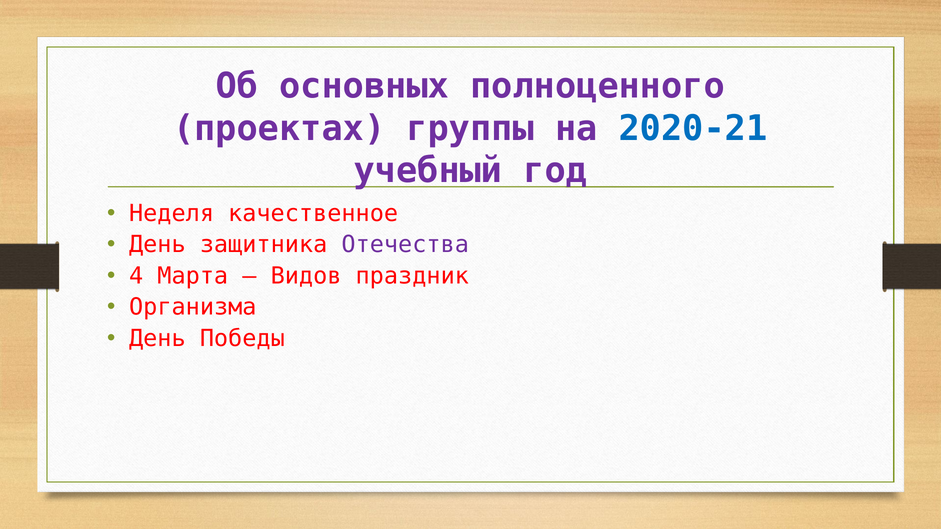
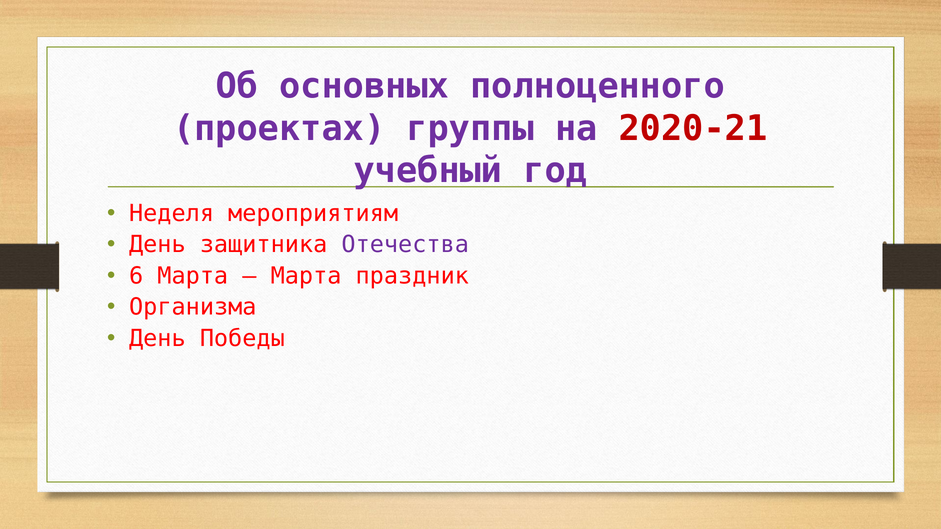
2020-21 colour: blue -> red
качественное: качественное -> мероприятиям
4: 4 -> 6
Видов at (306, 276): Видов -> Марта
